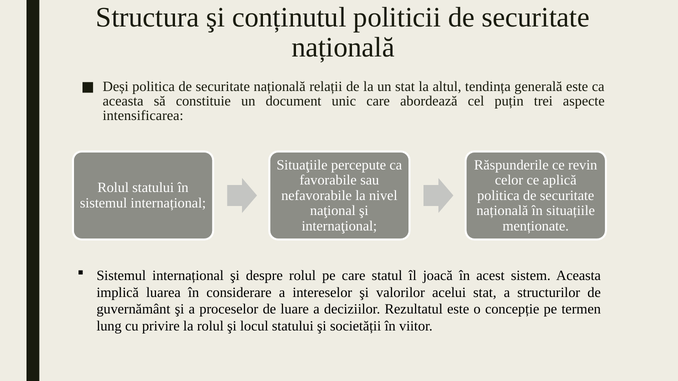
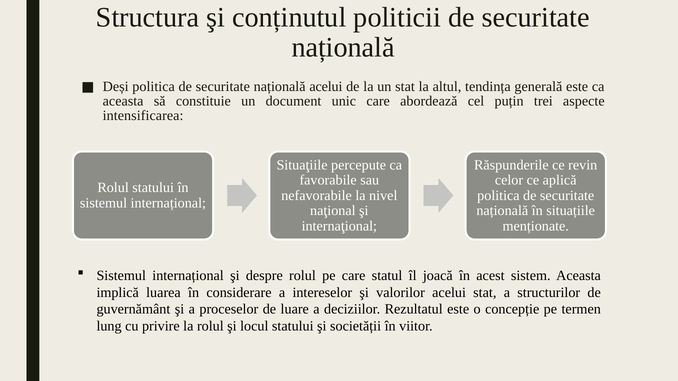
națională relații: relații -> acelui
